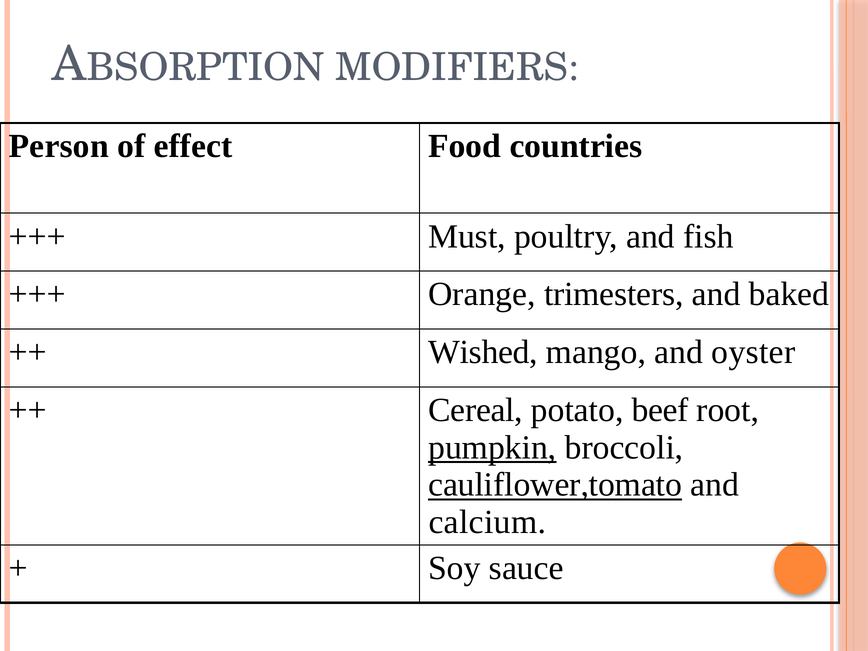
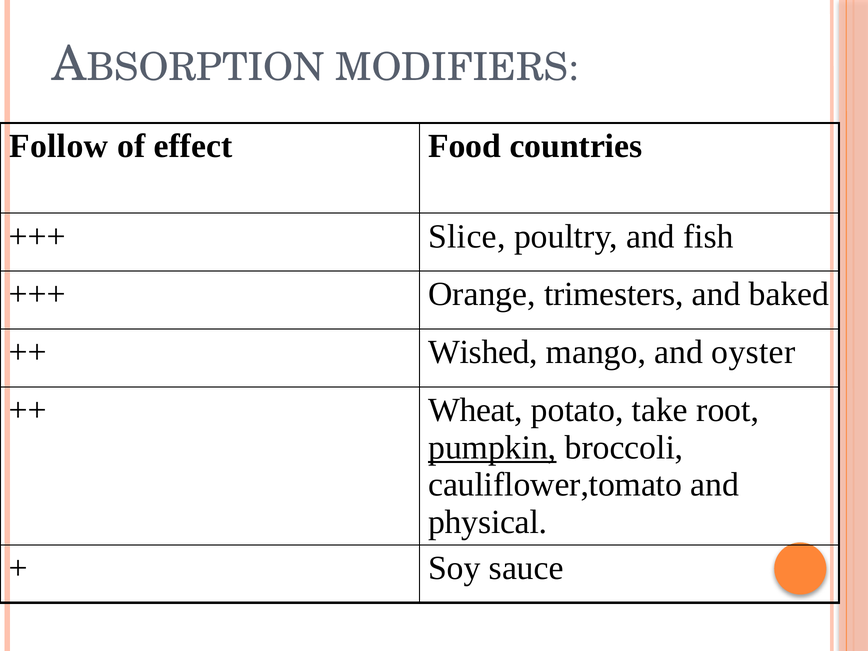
Person: Person -> Follow
Must: Must -> Slice
Cereal: Cereal -> Wheat
beef: beef -> take
cauliflower,tomato underline: present -> none
calcium: calcium -> physical
